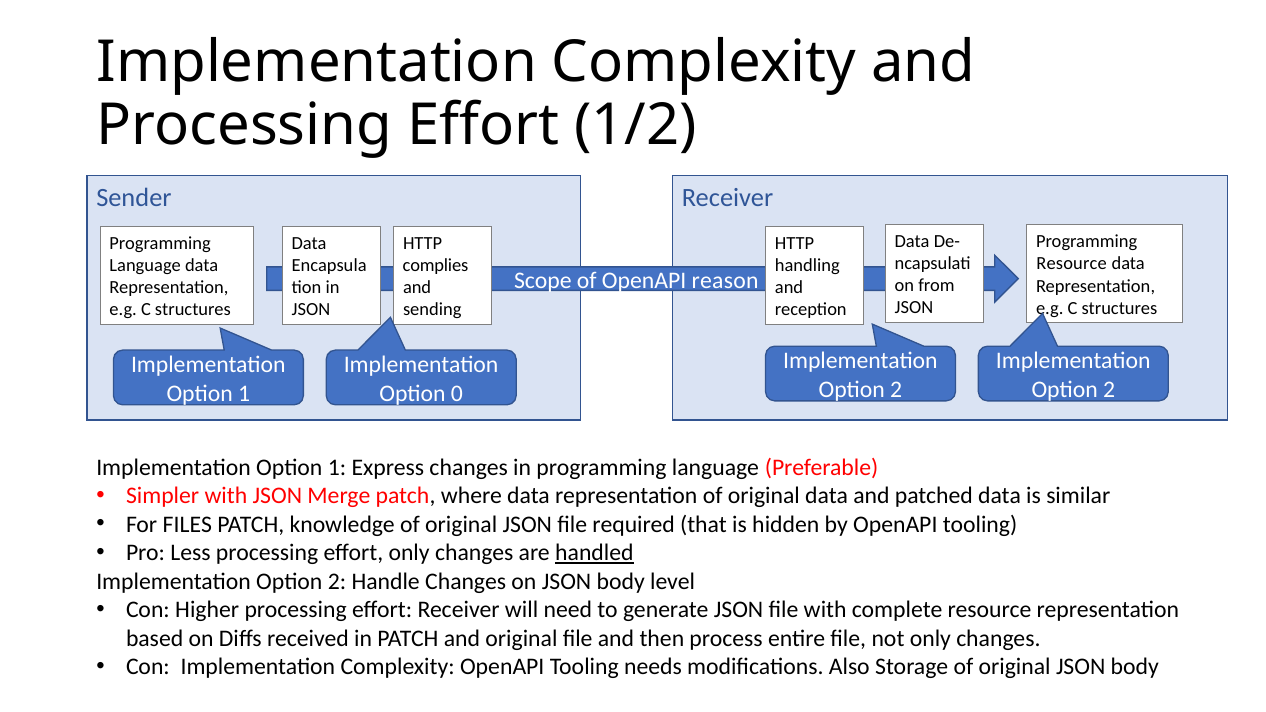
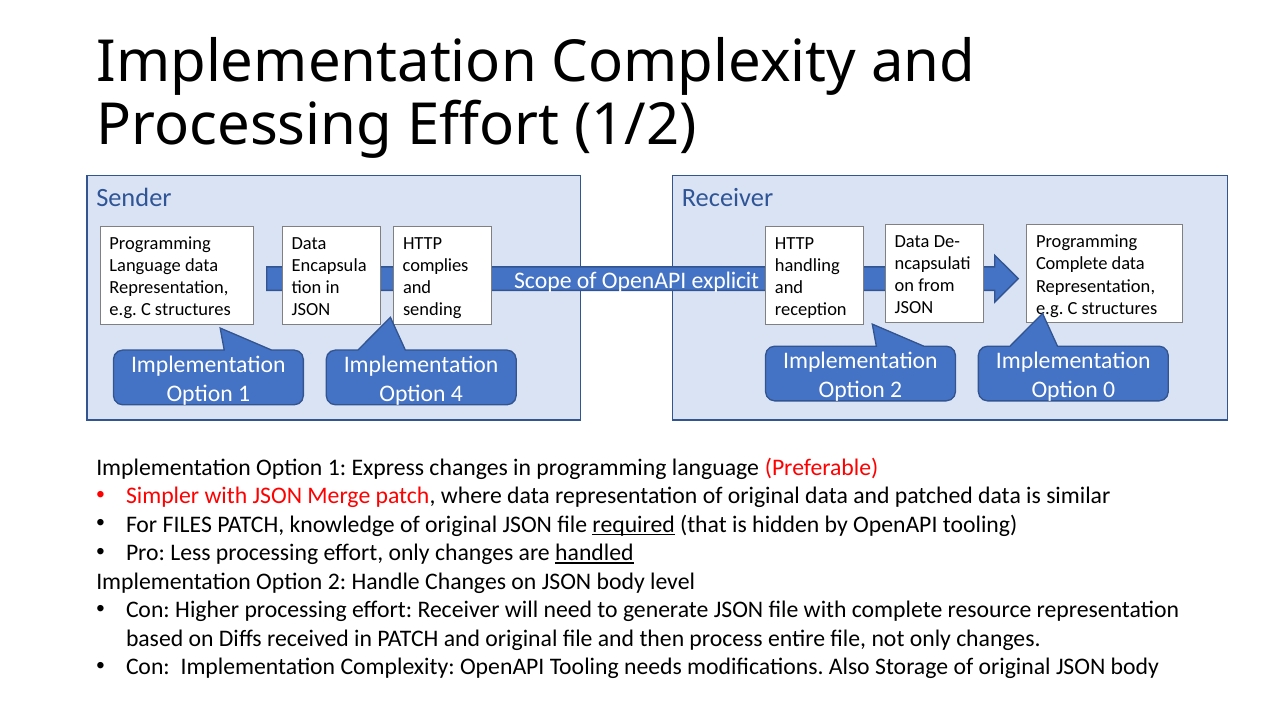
Resource at (1072, 264): Resource -> Complete
reason: reason -> explicit
2 at (1109, 389): 2 -> 0
0: 0 -> 4
required underline: none -> present
